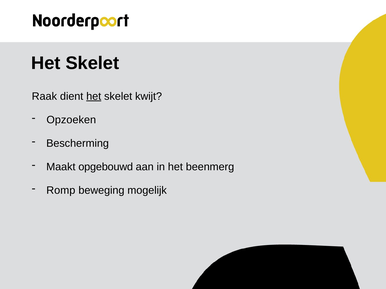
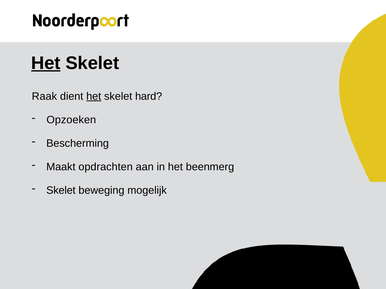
Het at (46, 63) underline: none -> present
kwijt: kwijt -> hard
opgebouwd: opgebouwd -> opdrachten
Romp at (61, 191): Romp -> Skelet
